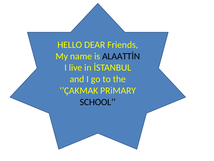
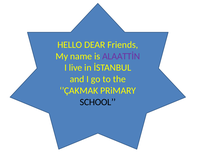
ALAATTİN colour: black -> purple
